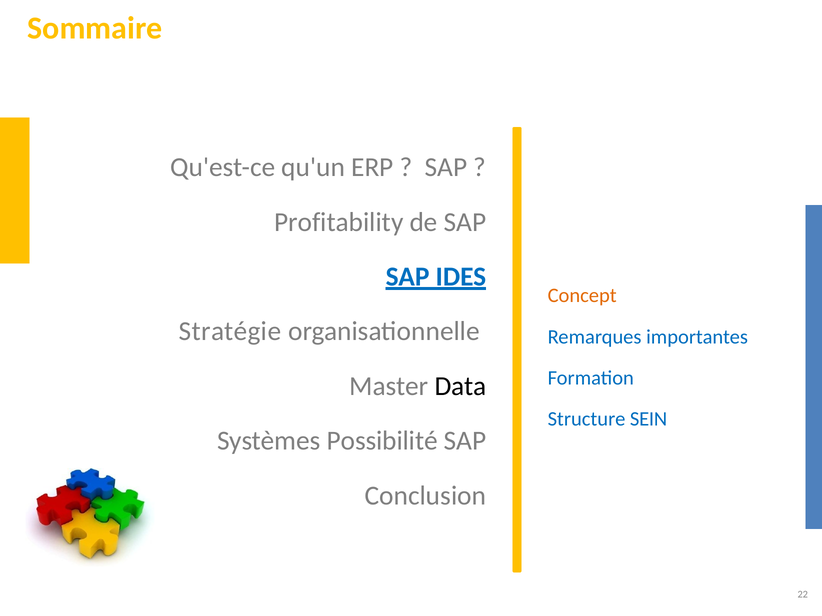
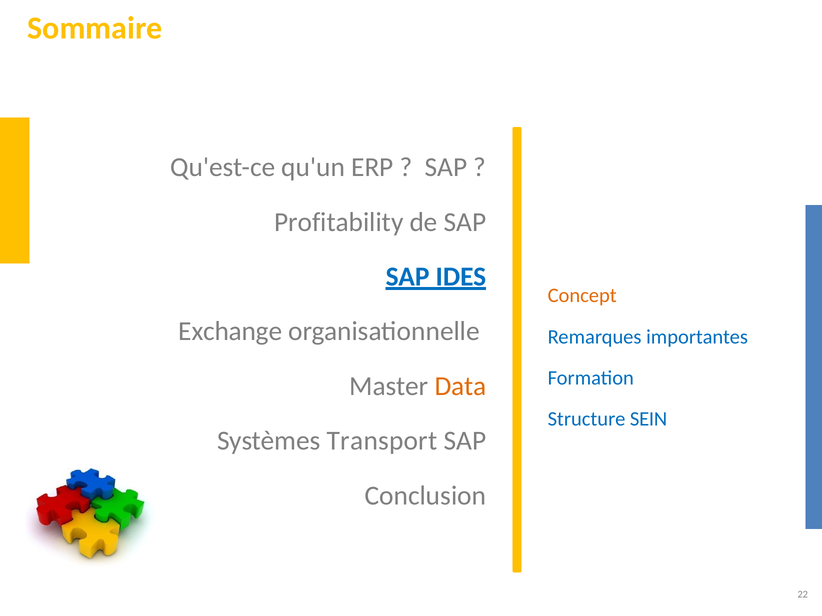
Stratégie: Stratégie -> Exchange
Data colour: black -> orange
Possibilité: Possibilité -> Transport
